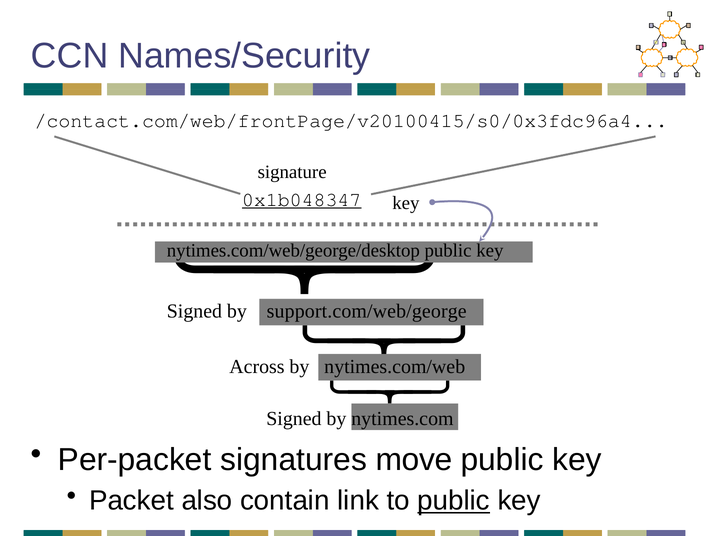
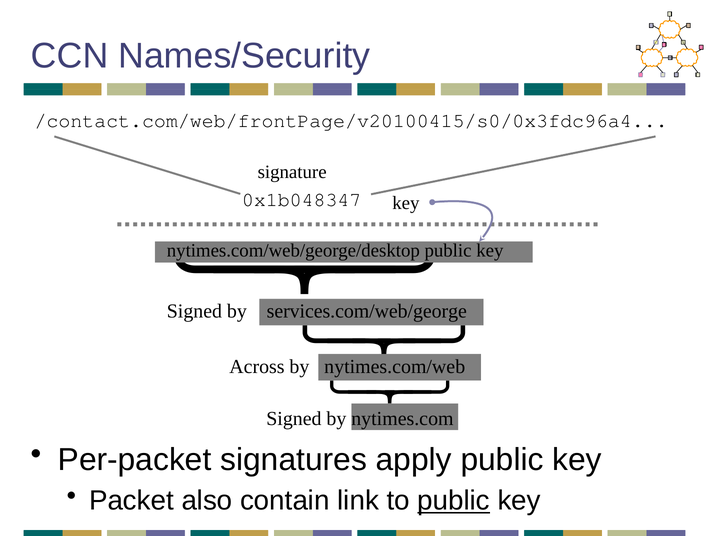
0x1b048347 underline: present -> none
support.com/web/george: support.com/web/george -> services.com/web/george
move: move -> apply
